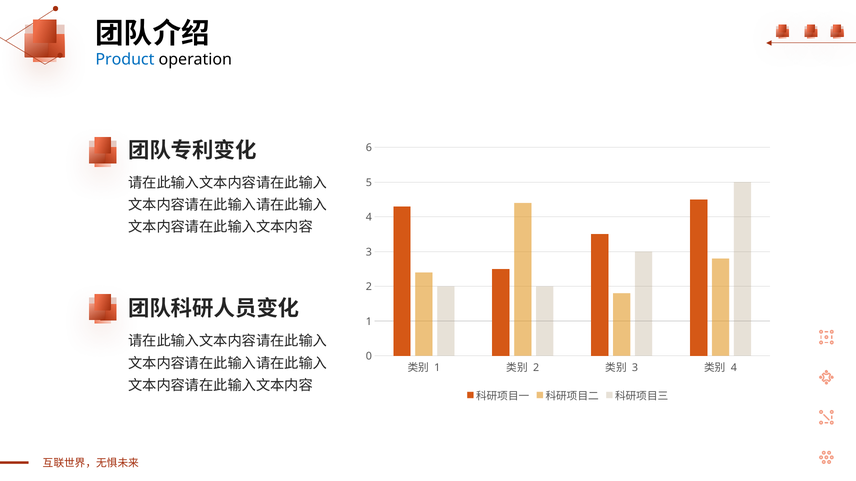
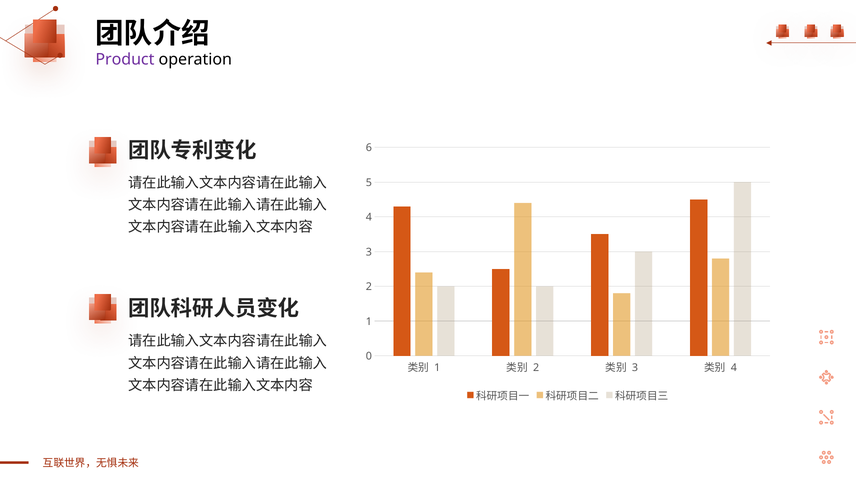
Product colour: blue -> purple
